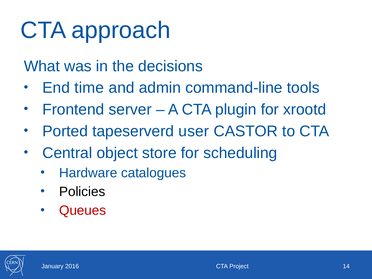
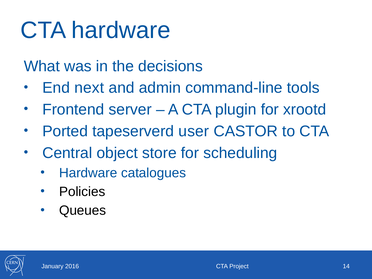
CTA approach: approach -> hardware
time: time -> next
Queues colour: red -> black
